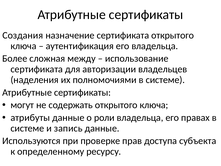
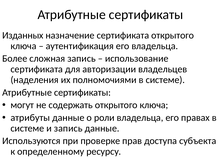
Создания: Создания -> Изданных
сложная между: между -> запись
